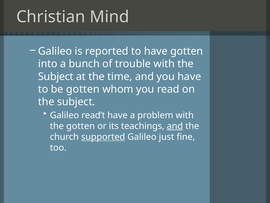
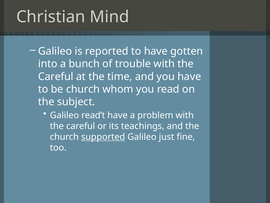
Subject at (56, 76): Subject -> Careful
be gotten: gotten -> church
gotten at (81, 126): gotten -> careful
and at (175, 126) underline: present -> none
